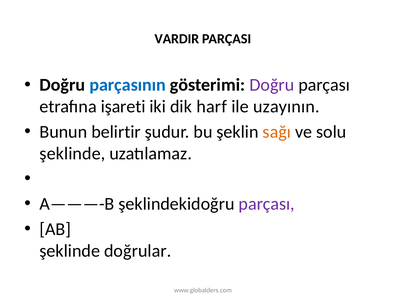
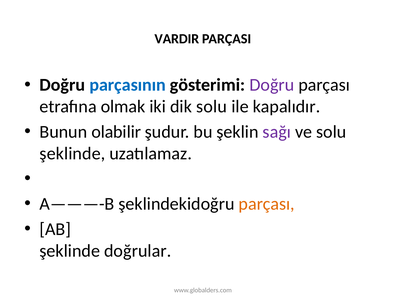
işareti: işareti -> olmak
dik harf: harf -> solu
uzayının: uzayının -> kapalıdır
belirtir: belirtir -> olabilir
sağı colour: orange -> purple
parçası at (267, 204) colour: purple -> orange
